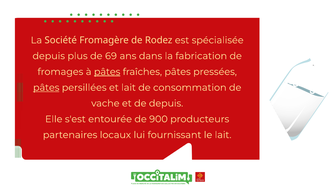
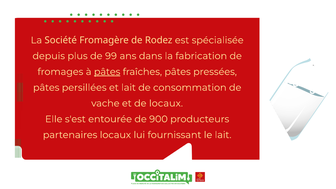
69: 69 -> 99
pâtes at (46, 88) underline: present -> none
de depuis: depuis -> locaux
